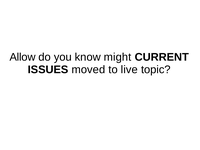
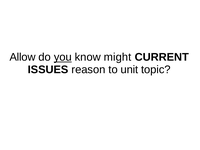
you underline: none -> present
moved: moved -> reason
live: live -> unit
